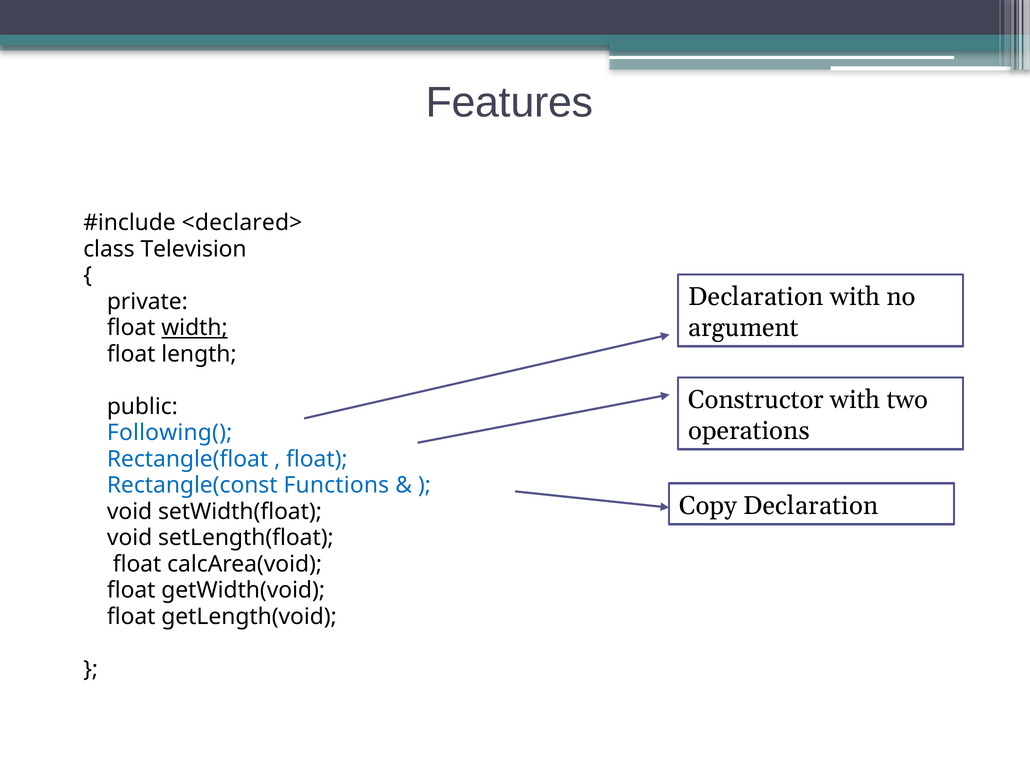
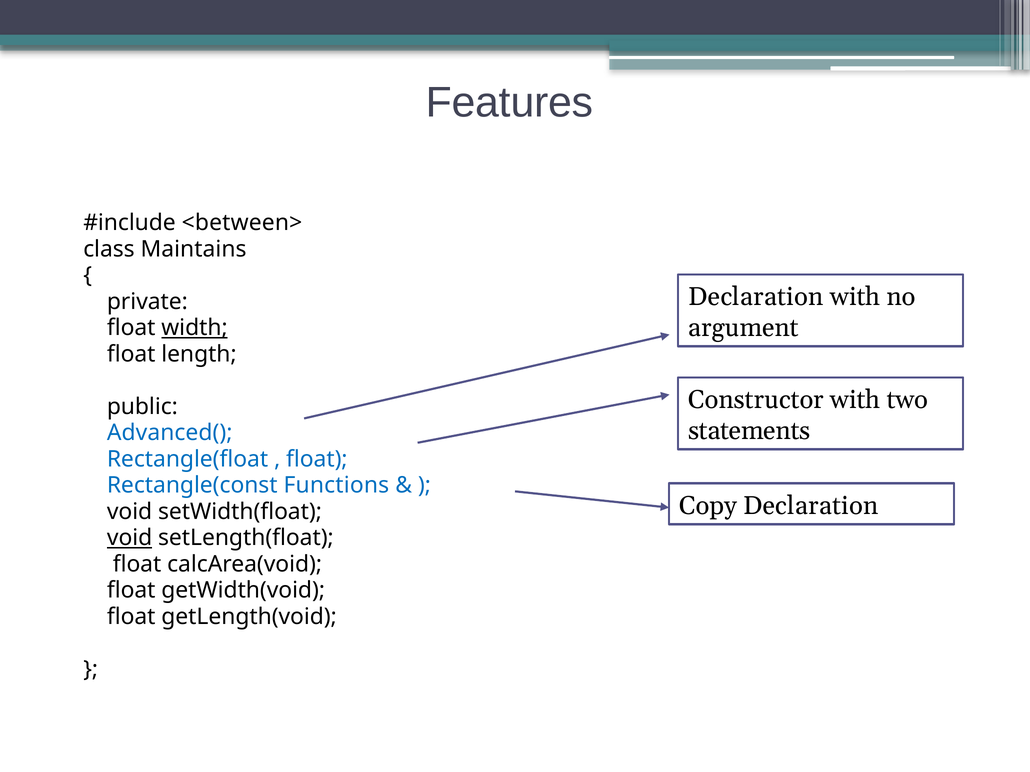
<declared>: <declared> -> <between>
Television: Television -> Maintains
operations: operations -> statements
Following(: Following( -> Advanced(
void at (130, 538) underline: none -> present
